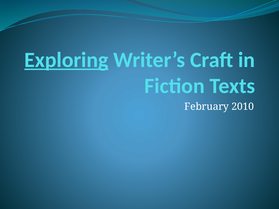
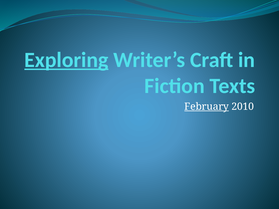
February underline: none -> present
